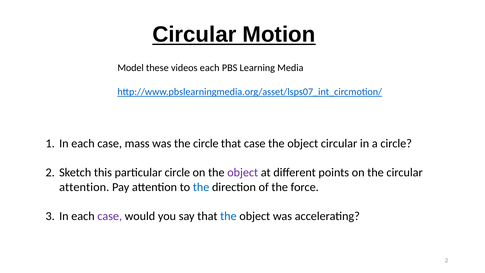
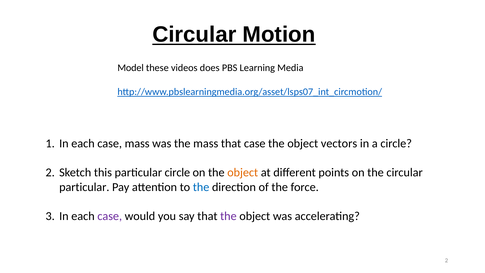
videos each: each -> does
the circle: circle -> mass
object circular: circular -> vectors
object at (243, 172) colour: purple -> orange
attention at (84, 187): attention -> particular
the at (228, 216) colour: blue -> purple
